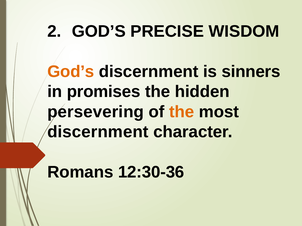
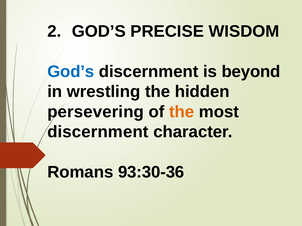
God’s at (71, 72) colour: orange -> blue
sinners: sinners -> beyond
promises: promises -> wrestling
12:30-36: 12:30-36 -> 93:30-36
